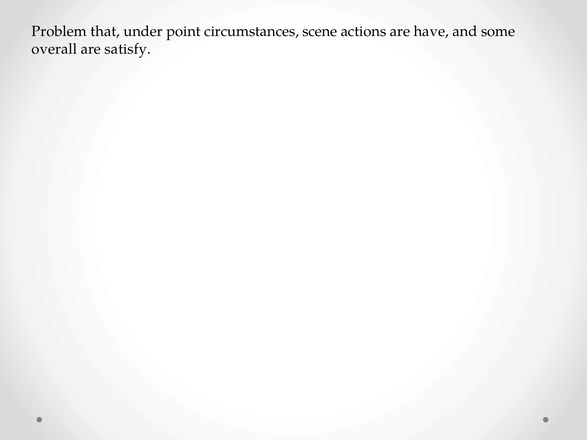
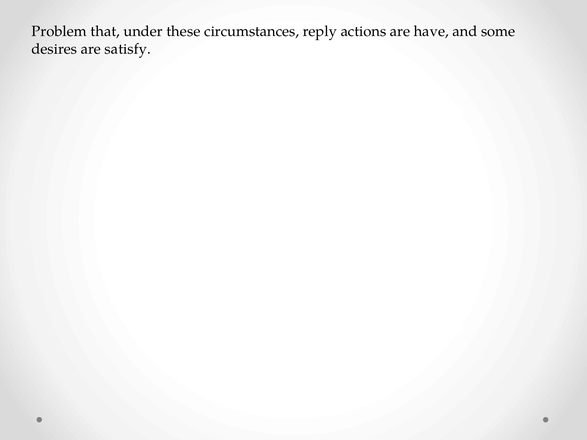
point: point -> these
scene: scene -> reply
overall: overall -> desires
